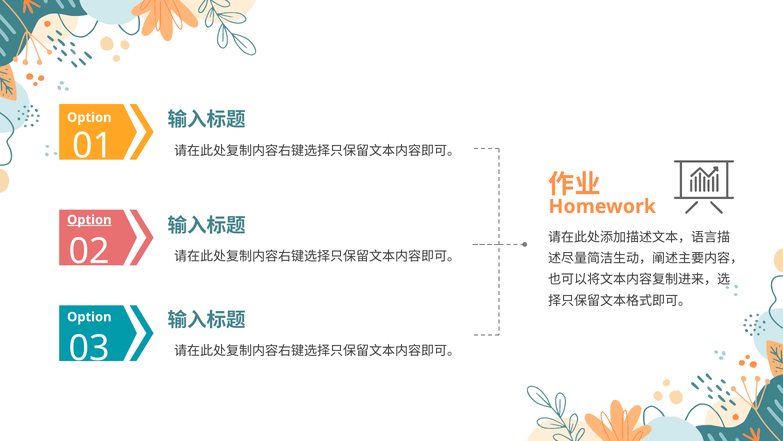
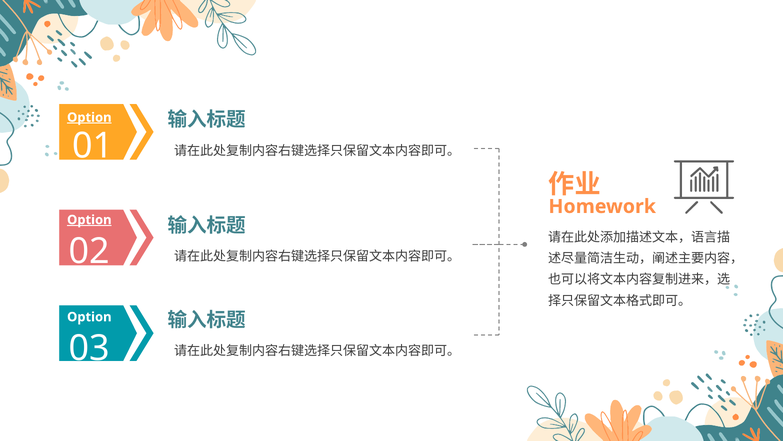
Option at (89, 117) underline: none -> present
